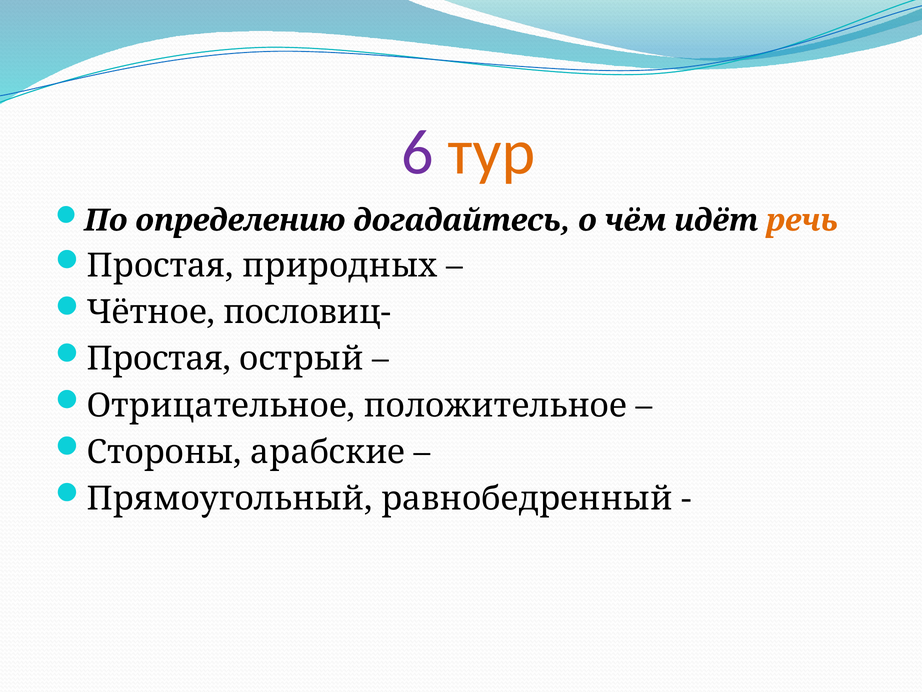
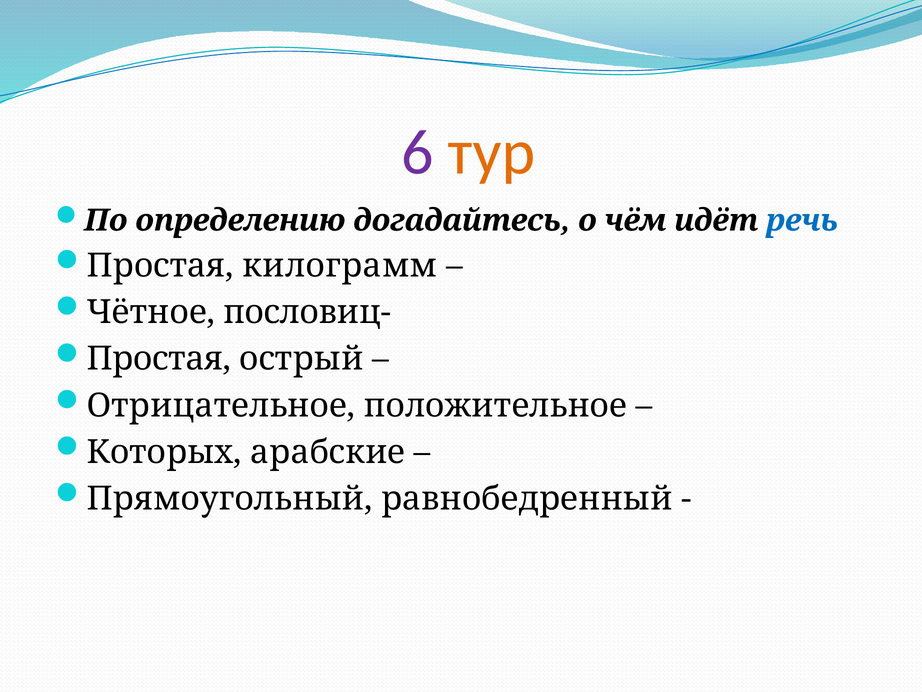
речь colour: orange -> blue
природных: природных -> килограмм
Стороны: Стороны -> Которых
